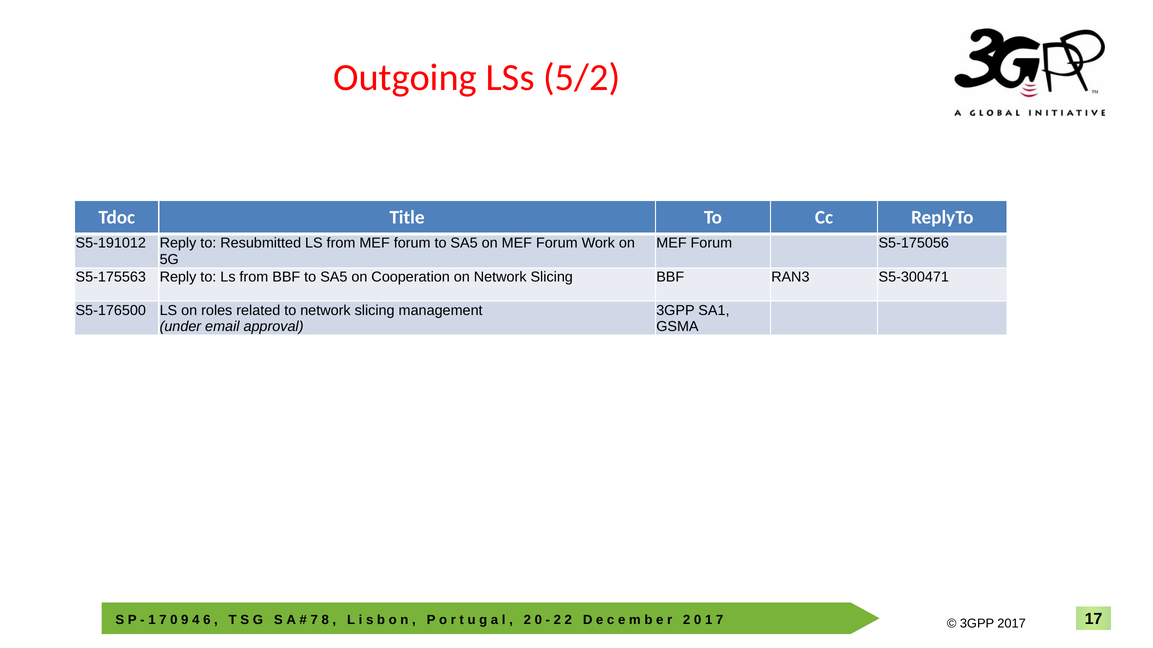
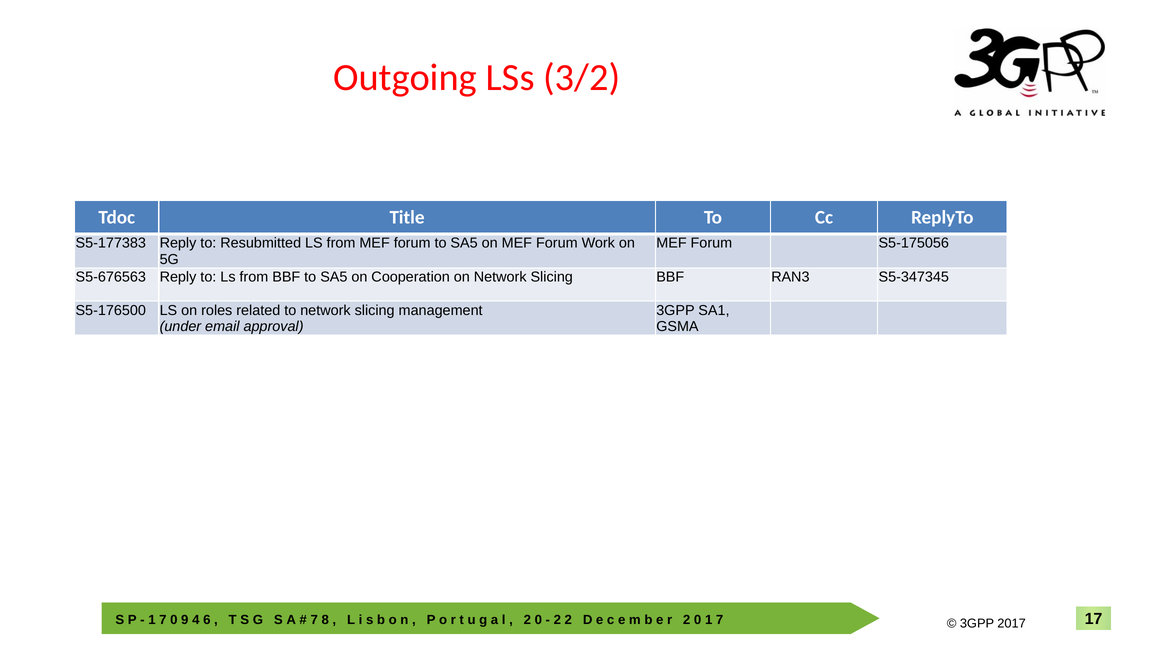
5/2: 5/2 -> 3/2
S5-191012: S5-191012 -> S5-177383
S5-175563: S5-175563 -> S5-676563
S5-300471: S5-300471 -> S5-347345
